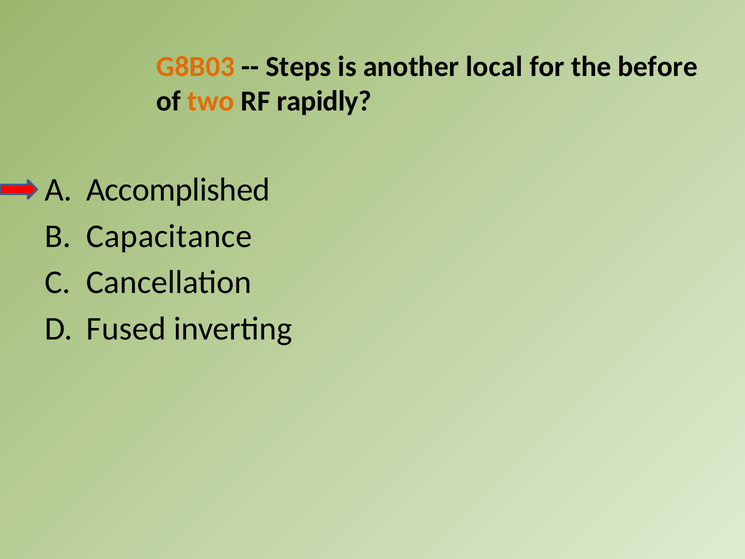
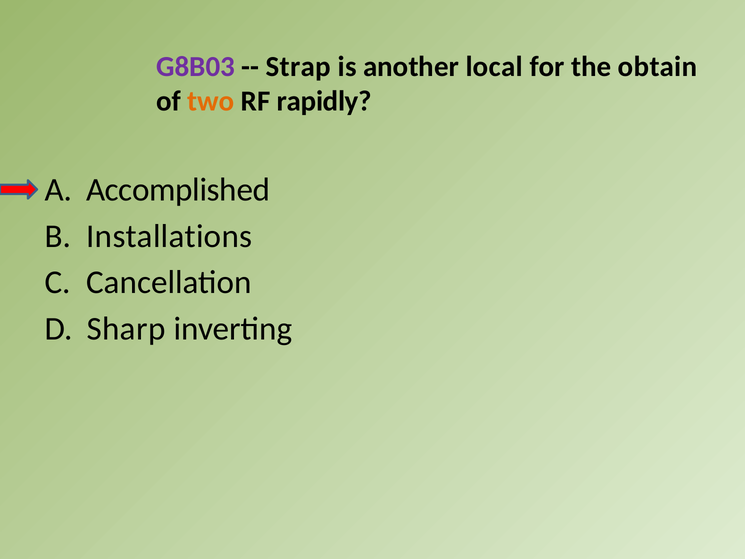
G8B03 colour: orange -> purple
Steps: Steps -> Strap
before: before -> obtain
Capacitance: Capacitance -> Installations
Fused: Fused -> Sharp
